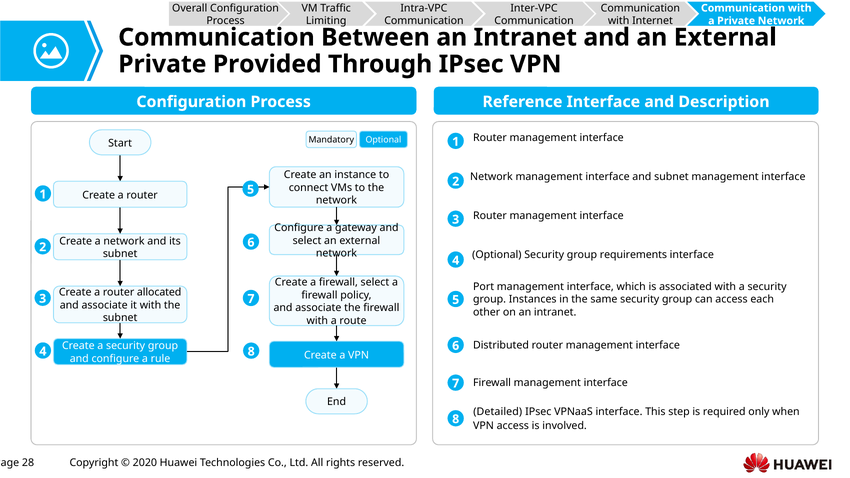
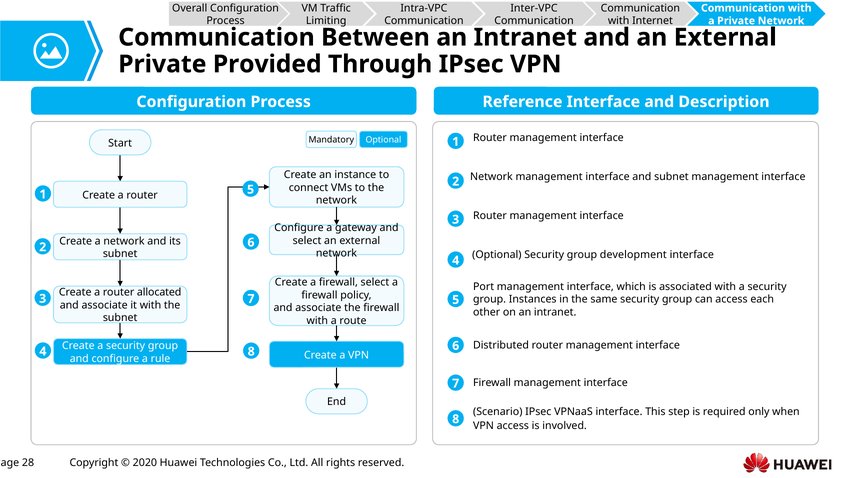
requirements: requirements -> development
Detailed: Detailed -> Scenario
